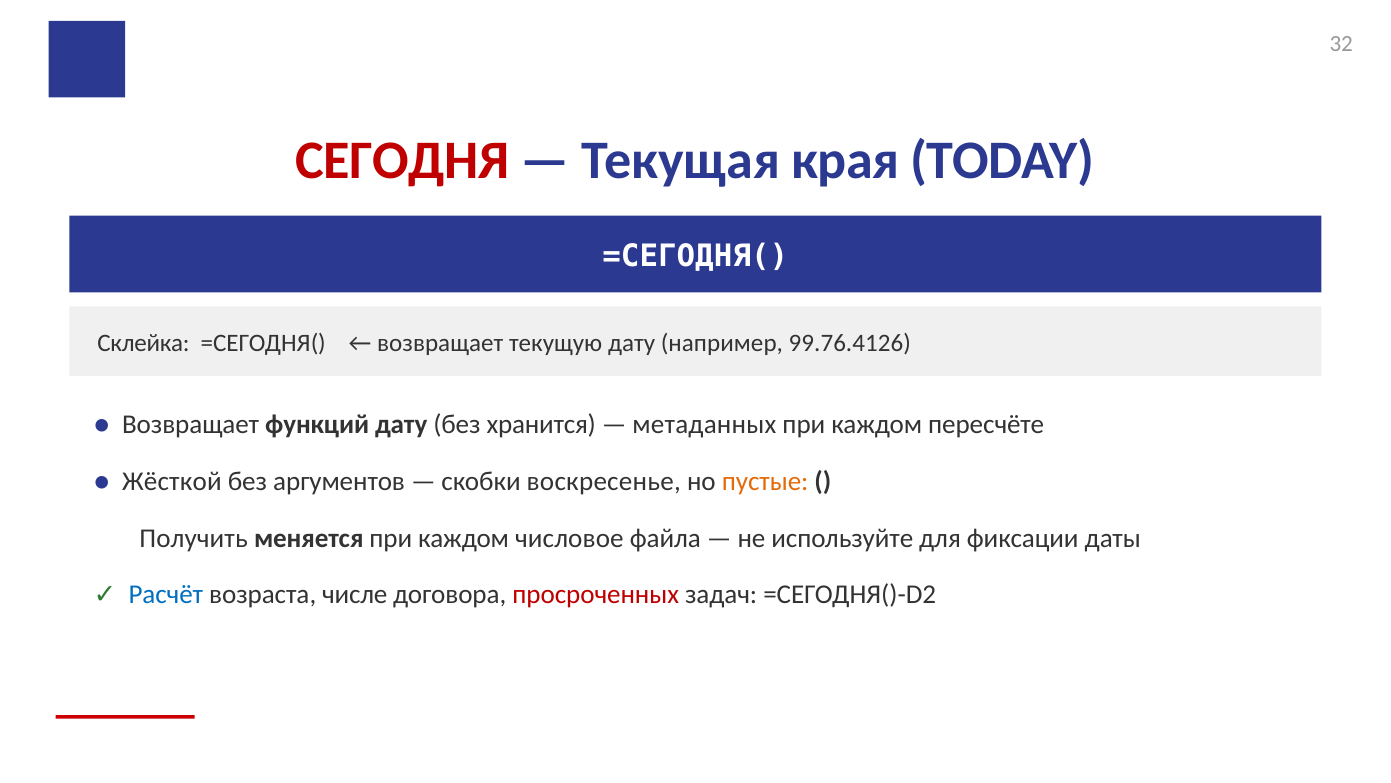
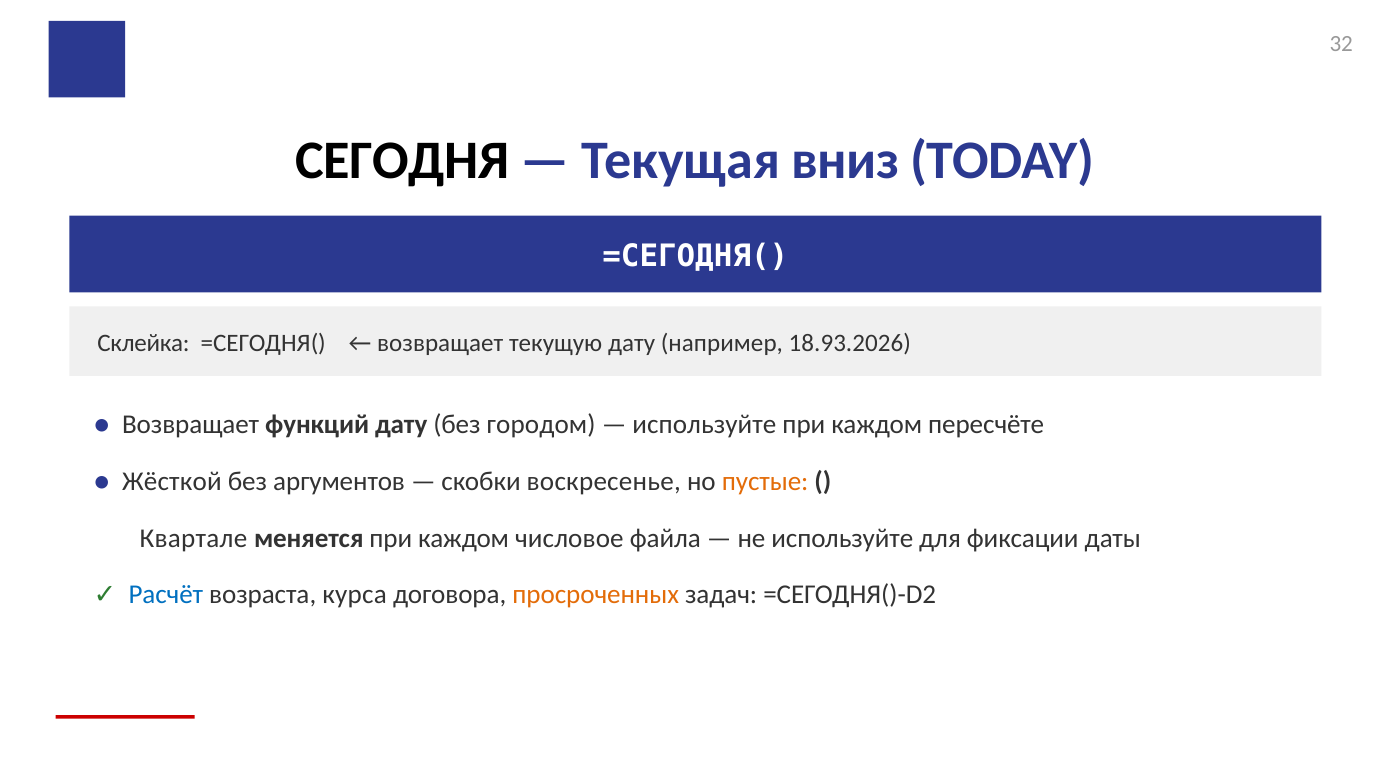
СЕГОДНЯ colour: red -> black
края: края -> вниз
99.76.4126: 99.76.4126 -> 18.93.2026
хранится: хранится -> городом
метаданных at (704, 424): метаданных -> используйте
Получить: Получить -> Квартале
числе: числе -> курса
просроченных colour: red -> orange
